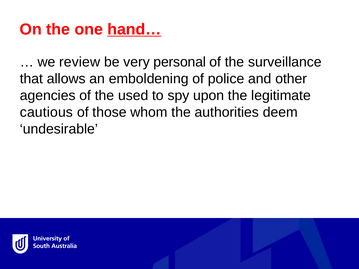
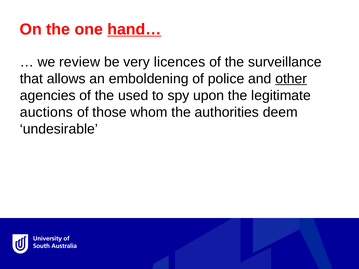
personal: personal -> licences
other underline: none -> present
cautious: cautious -> auctions
